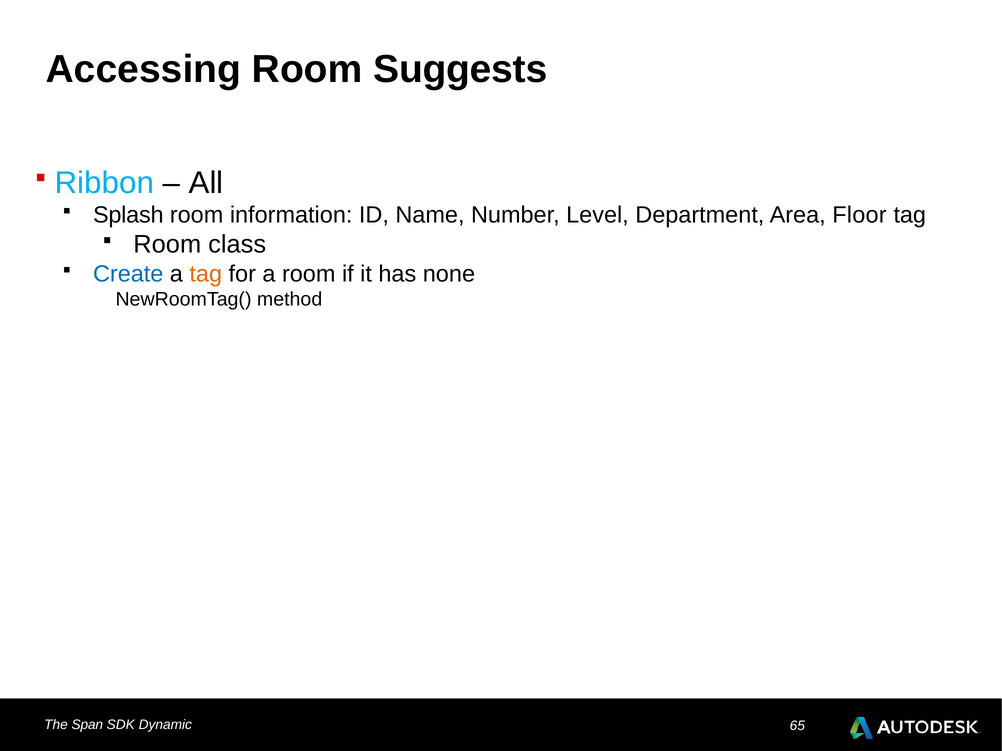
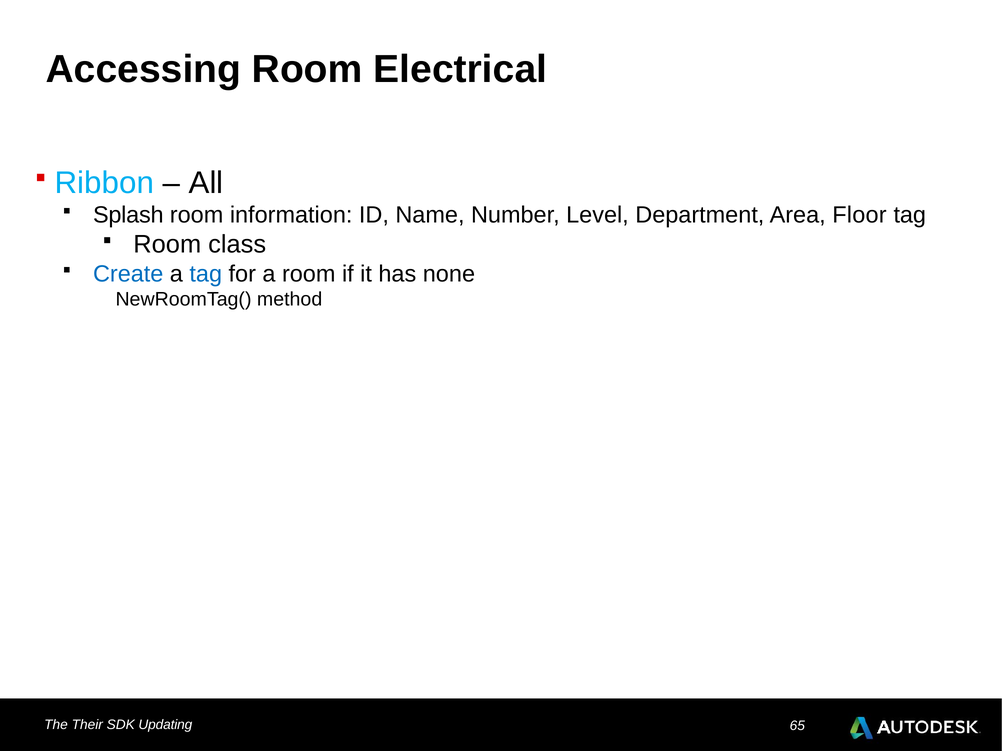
Suggests: Suggests -> Electrical
tag at (206, 274) colour: orange -> blue
Span: Span -> Their
Dynamic: Dynamic -> Updating
